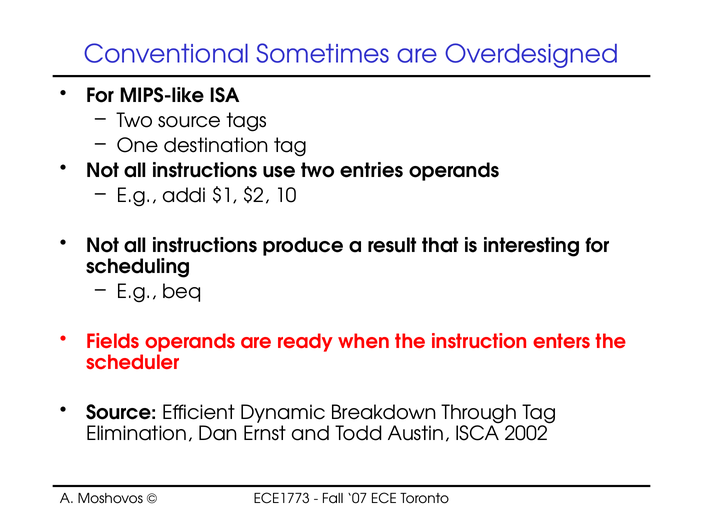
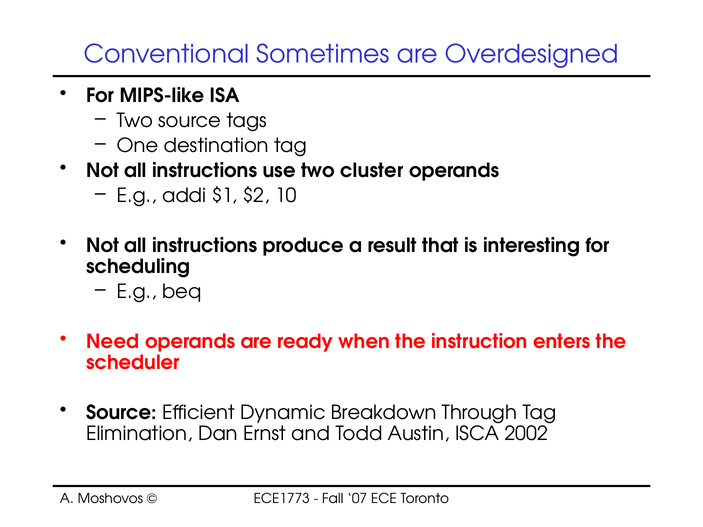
entries: entries -> cluster
Fields: Fields -> Need
